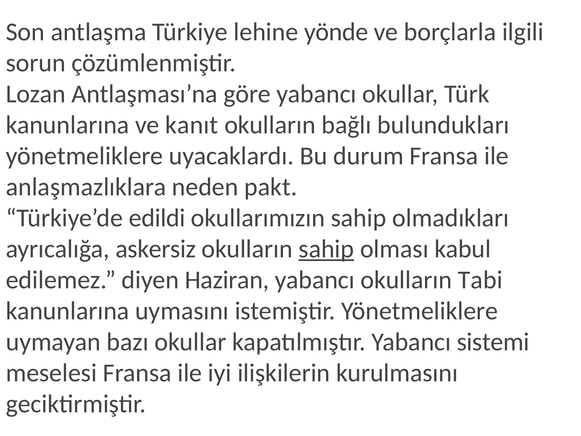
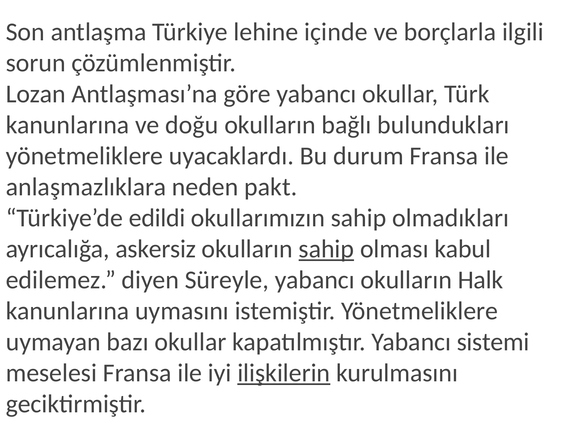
yönde: yönde -> içinde
kanıt: kanıt -> doğu
Haziran: Haziran -> Süreyle
Tabi: Tabi -> Halk
ilişkilerin underline: none -> present
